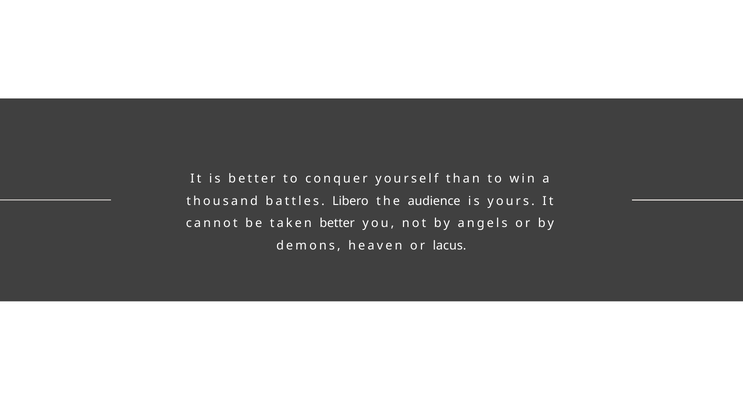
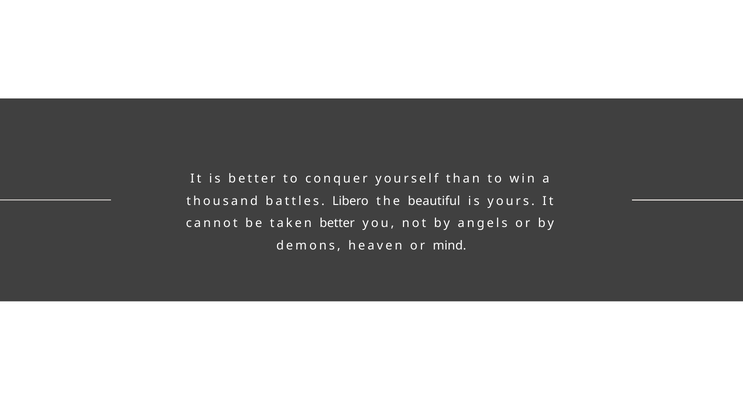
audience: audience -> beautiful
lacus: lacus -> mind
